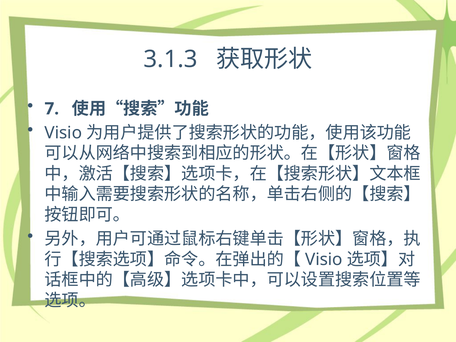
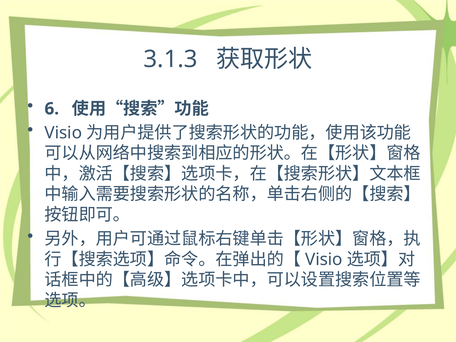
7: 7 -> 6
